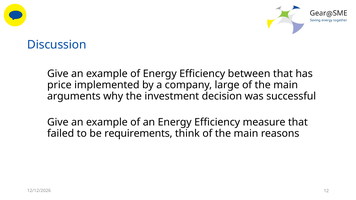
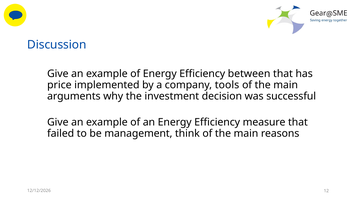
large: large -> tools
requirements: requirements -> management
